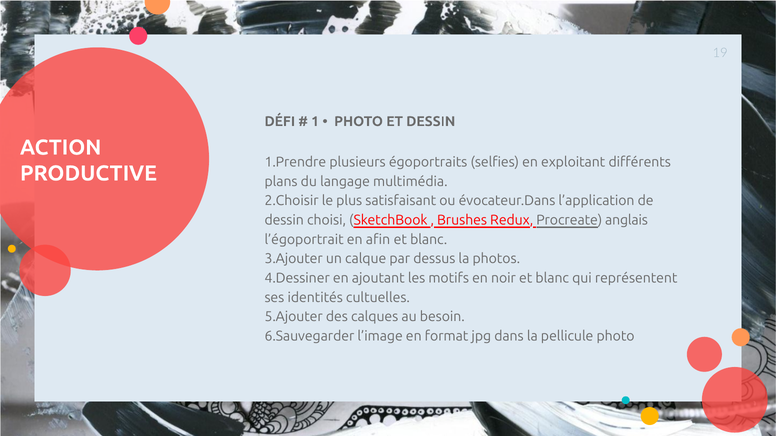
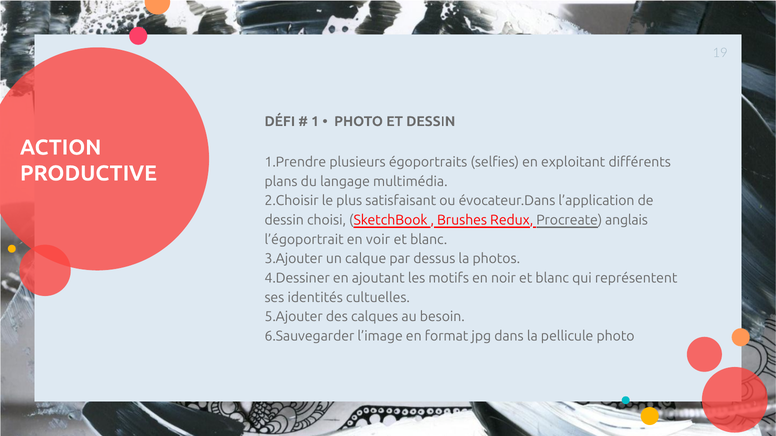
afin: afin -> voir
